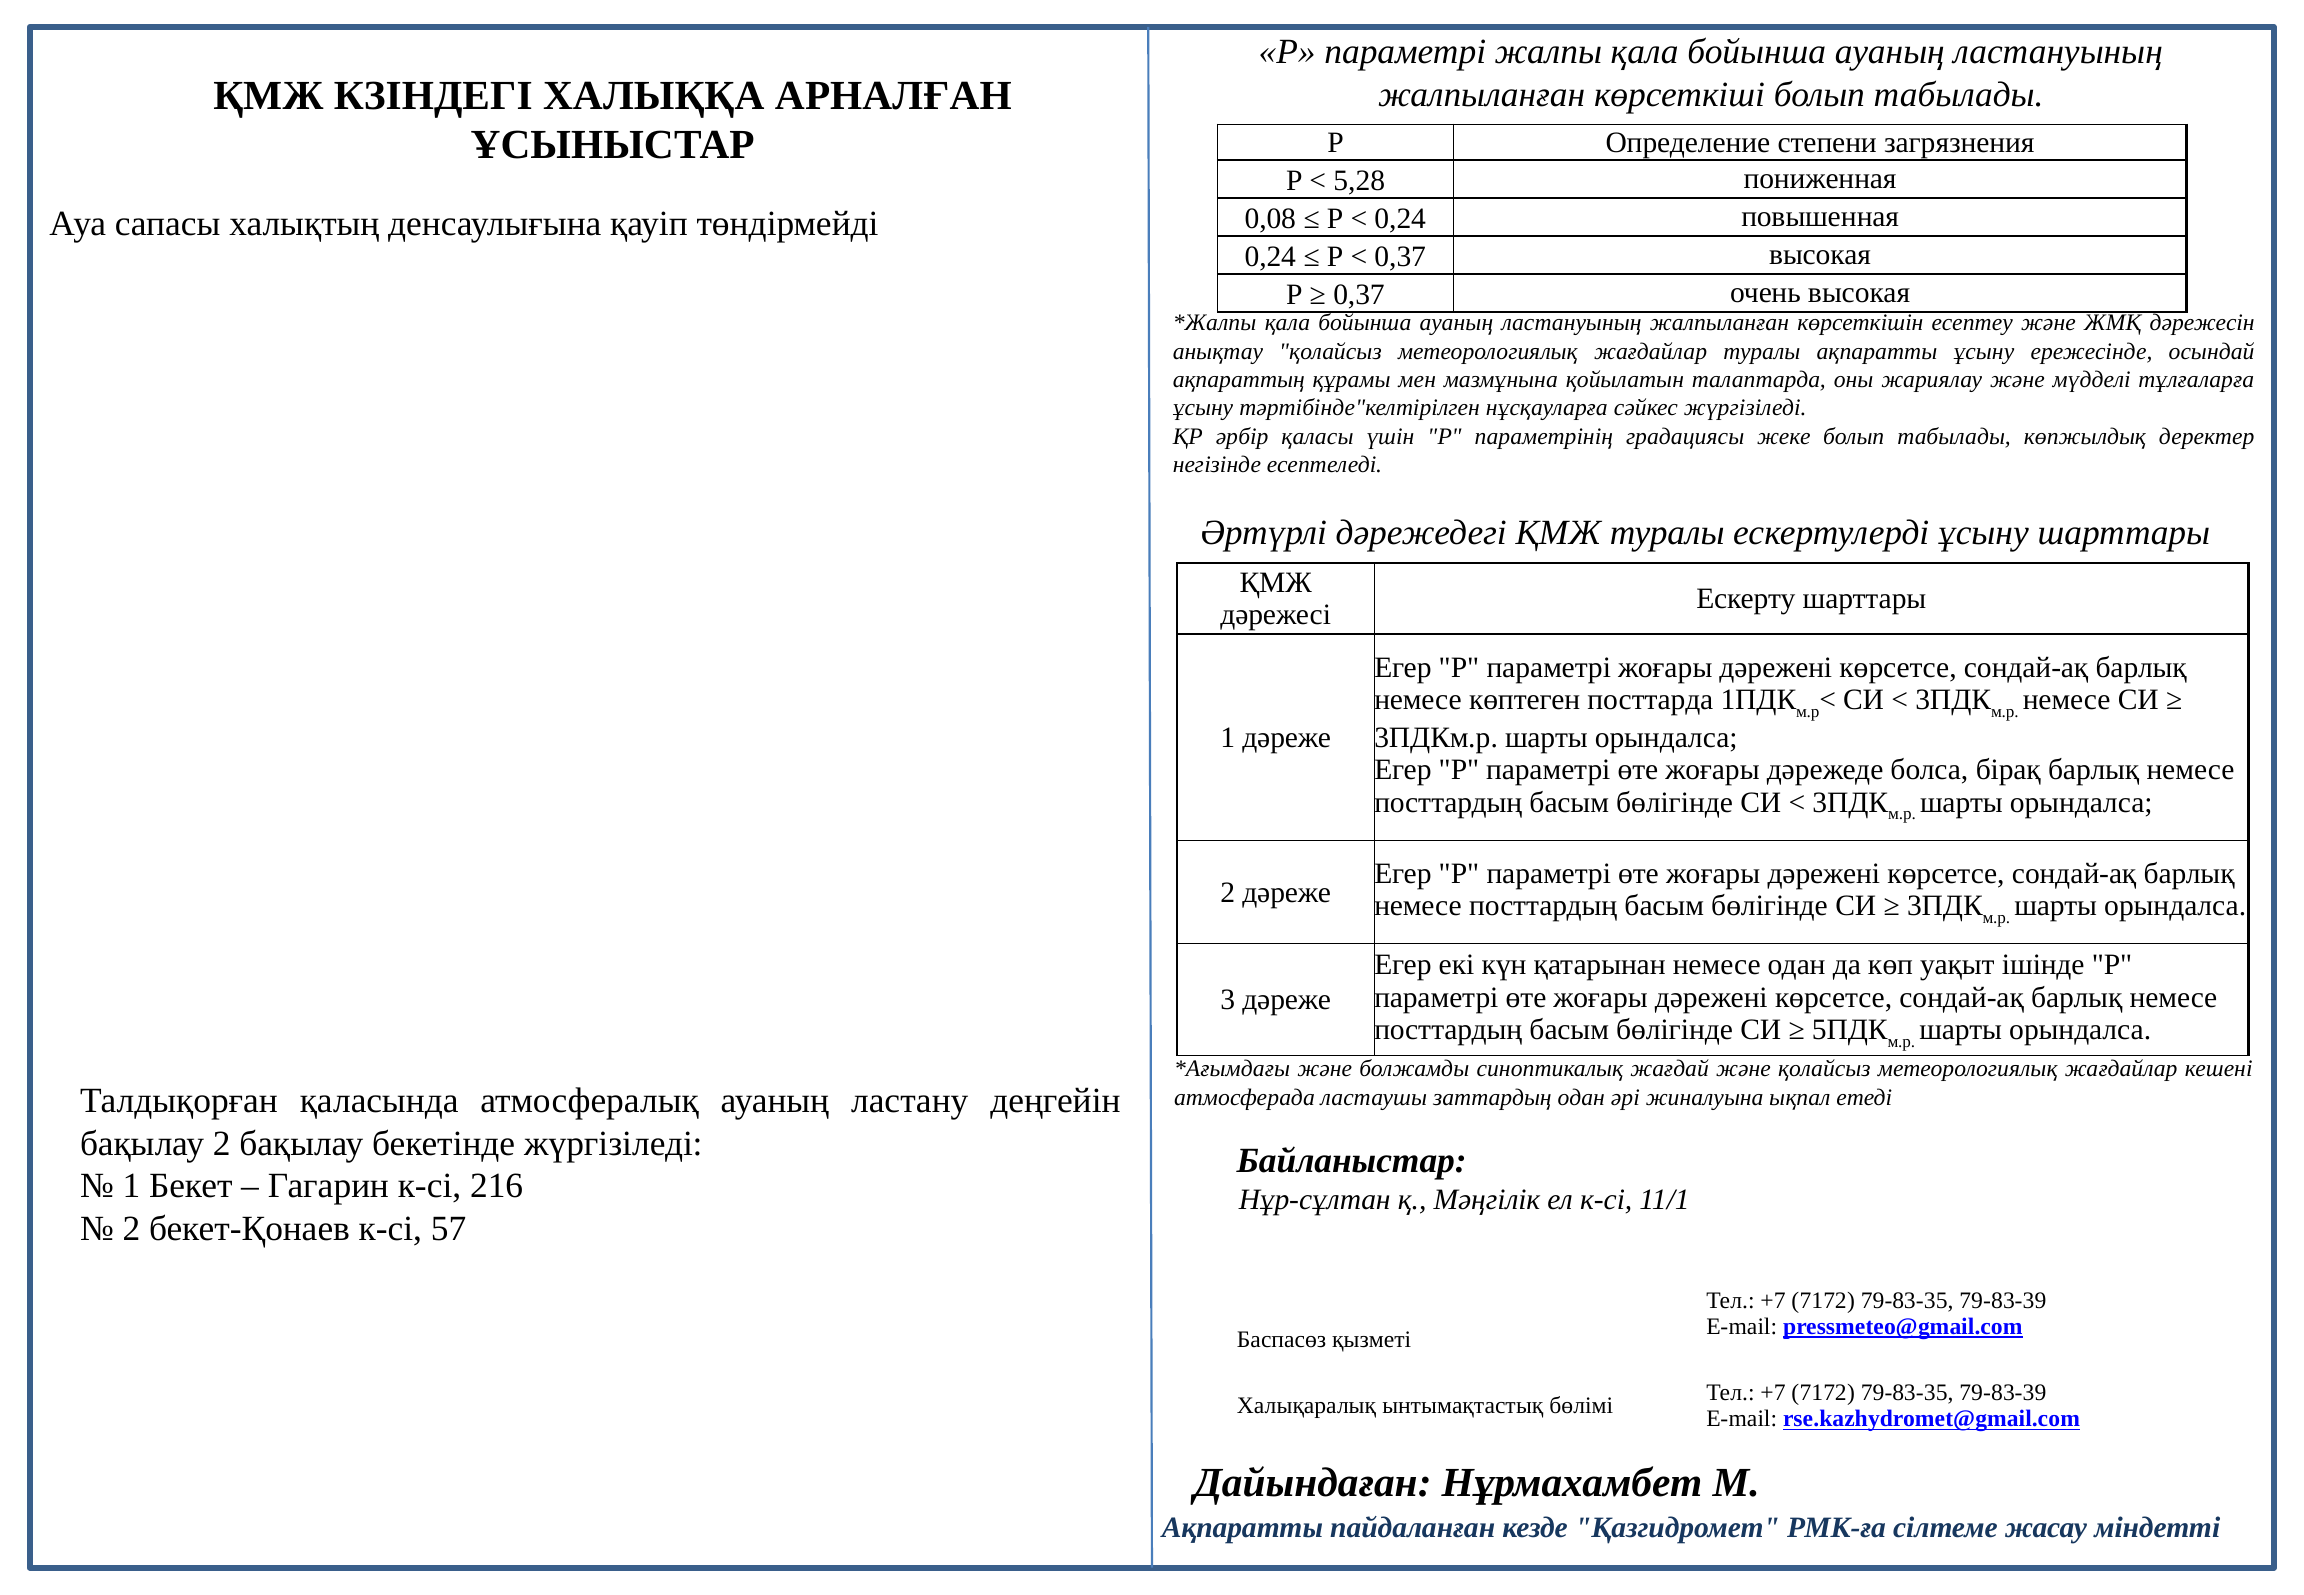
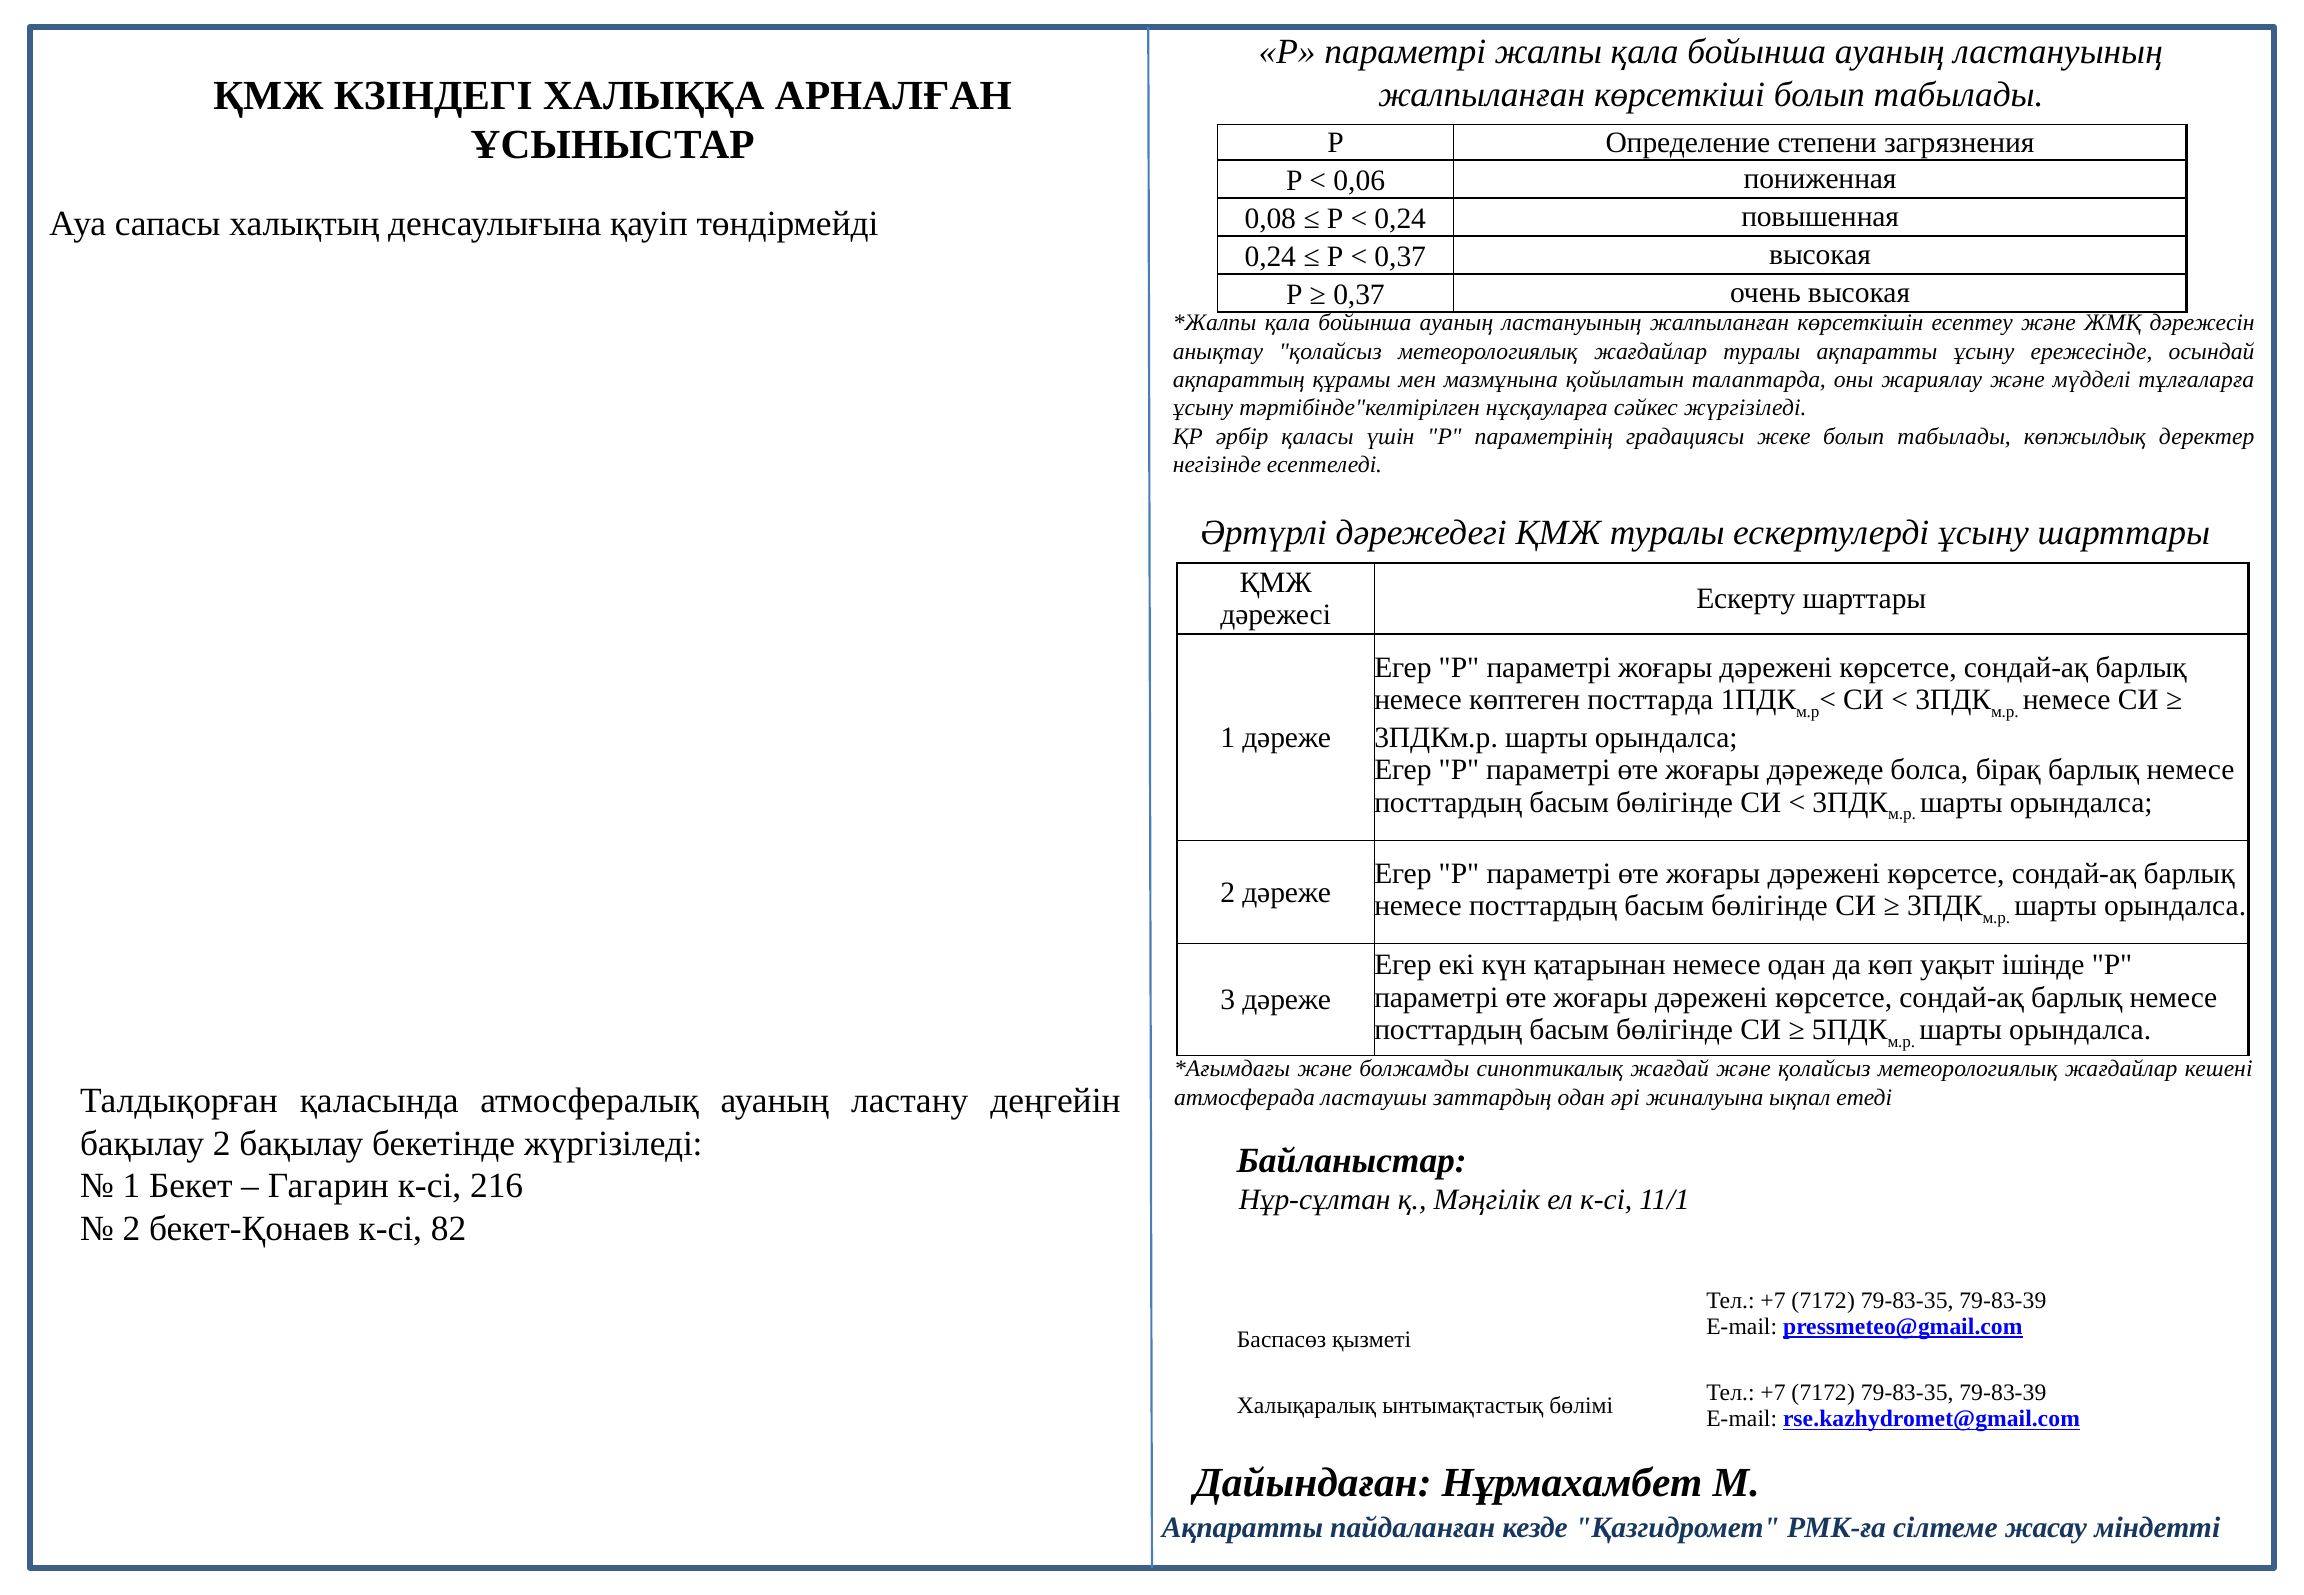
5,28: 5,28 -> 0,06
57: 57 -> 82
